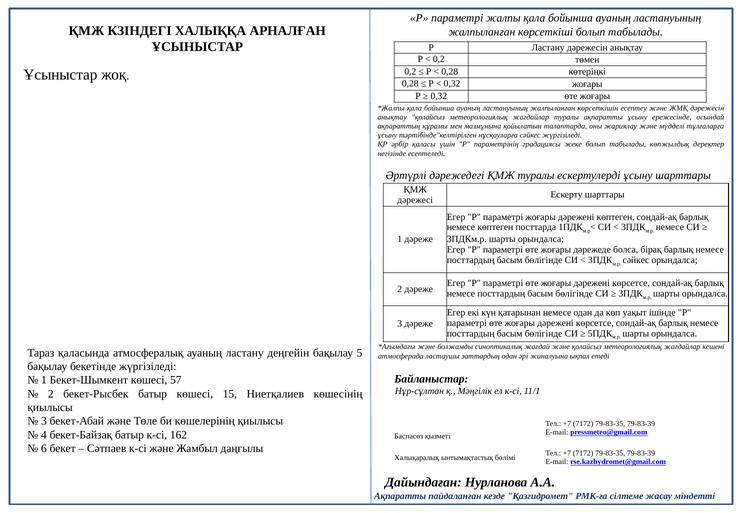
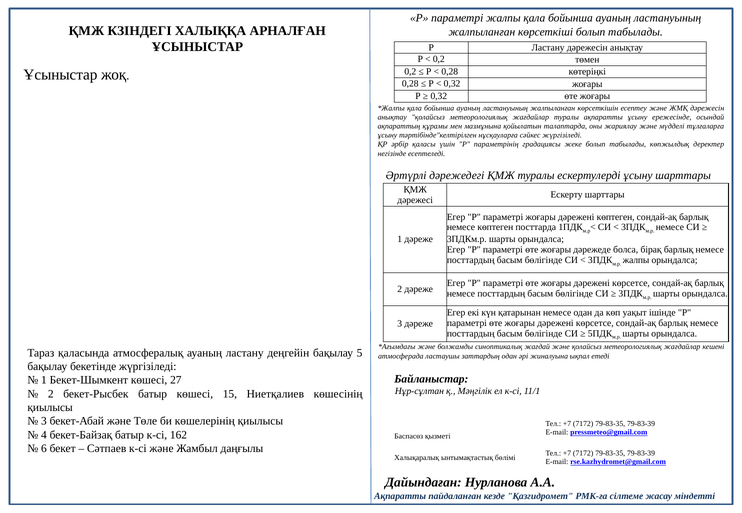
сәйкес at (636, 261): сәйкес -> жалпы
57: 57 -> 27
